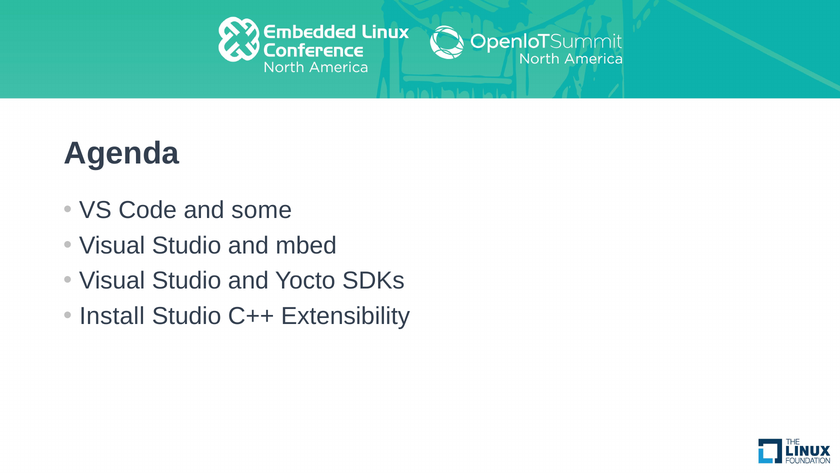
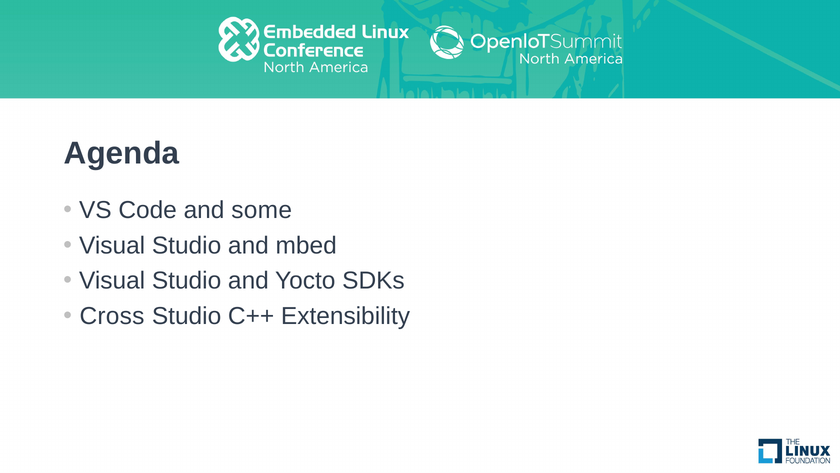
Install: Install -> Cross
